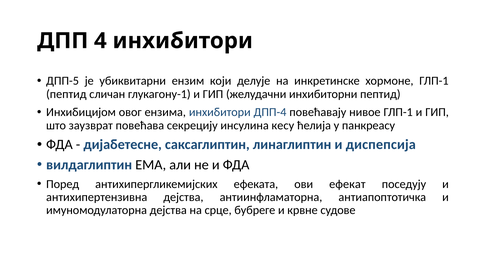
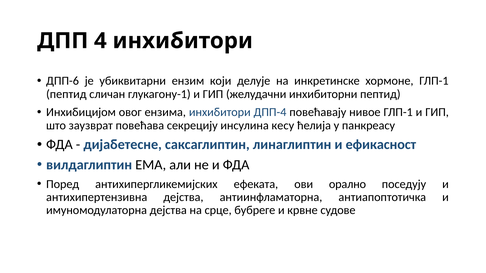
ДПП-5: ДПП-5 -> ДПП-6
диспепсија: диспепсија -> ефикасност
ефекат: ефекат -> орално
